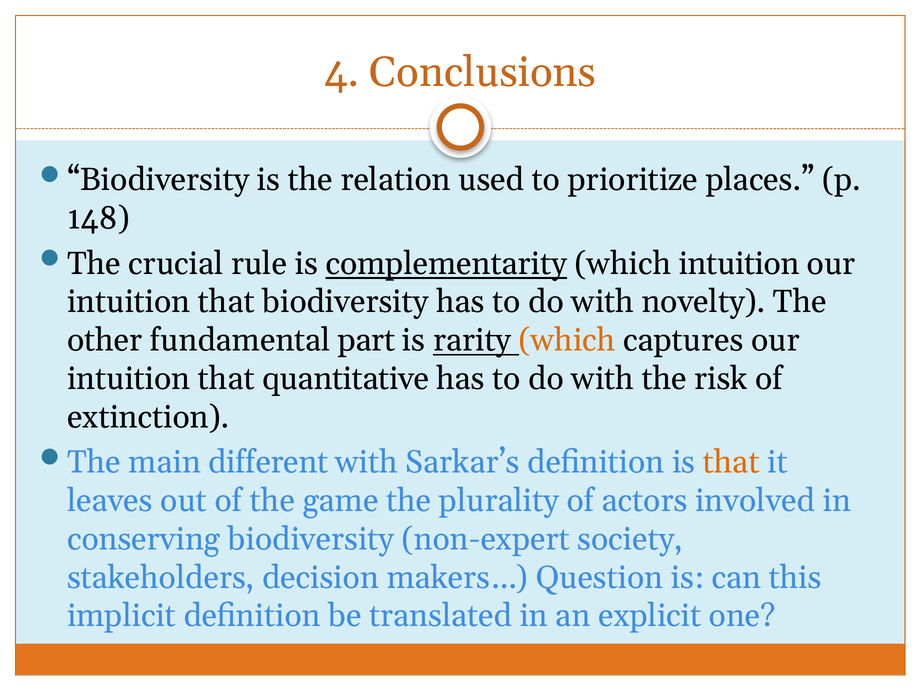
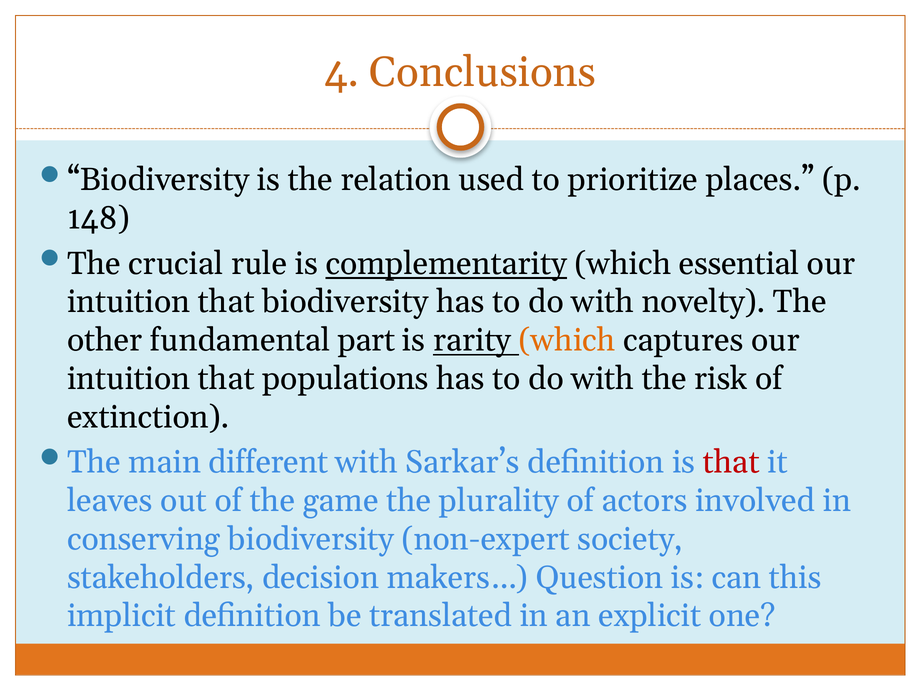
which intuition: intuition -> essential
quantitative: quantitative -> populations
that at (731, 462) colour: orange -> red
